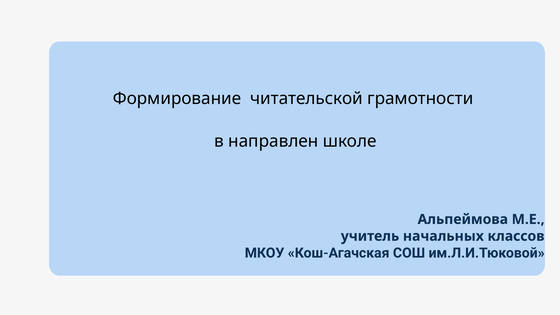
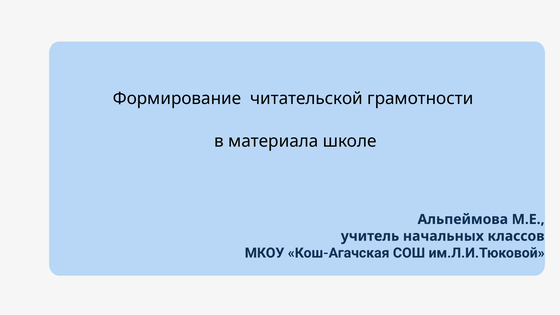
направлен: направлен -> материала
